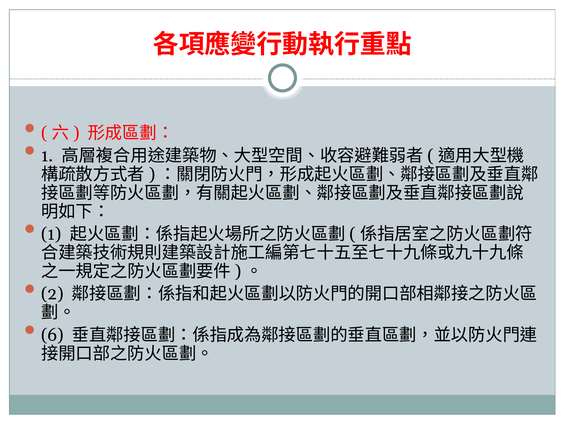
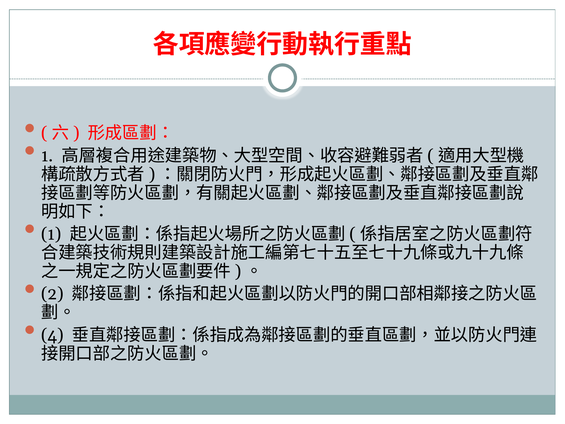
6: 6 -> 4
